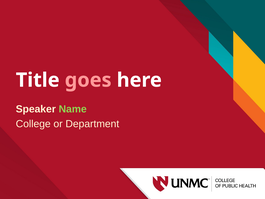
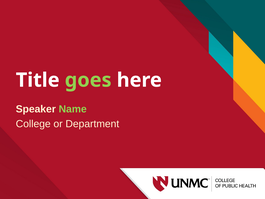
goes colour: pink -> light green
